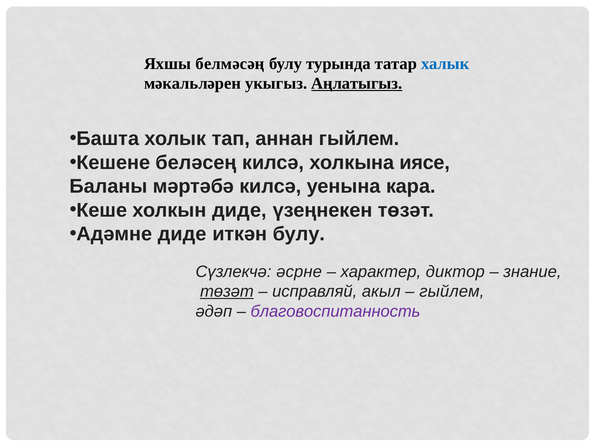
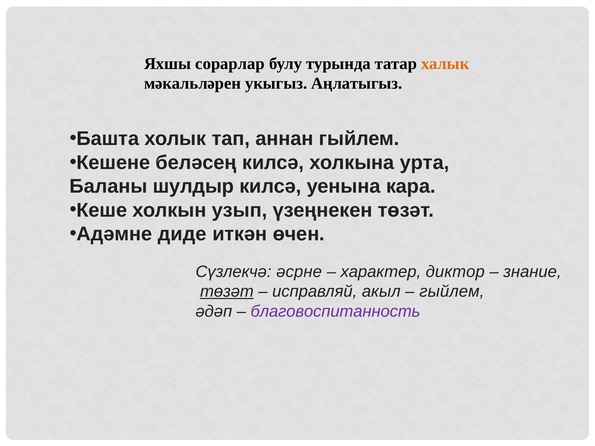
белмәсәң: белмәсәң -> сорарлар
халык colour: blue -> orange
Аңлатыгыз underline: present -> none
иясе: иясе -> урта
мәртәбә: мәртәбә -> шулдыр
холкын диде: диде -> узып
иткән булу: булу -> өчен
